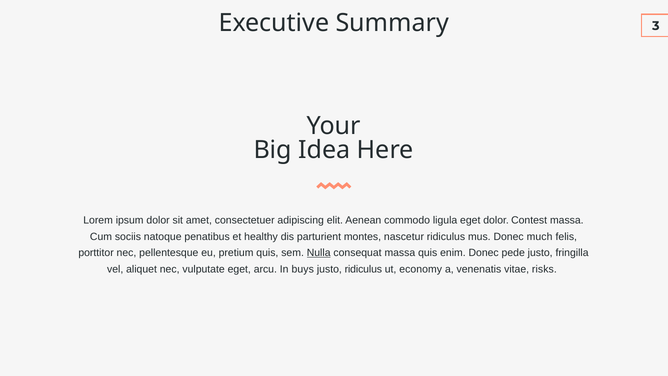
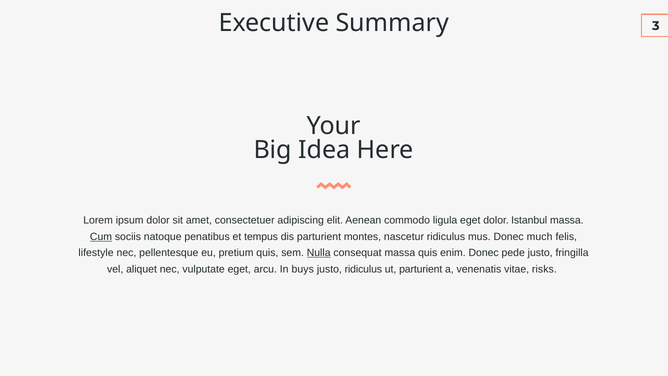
Contest: Contest -> Istanbul
Cum underline: none -> present
healthy: healthy -> tempus
porttitor: porttitor -> lifestyle
ut economy: economy -> parturient
